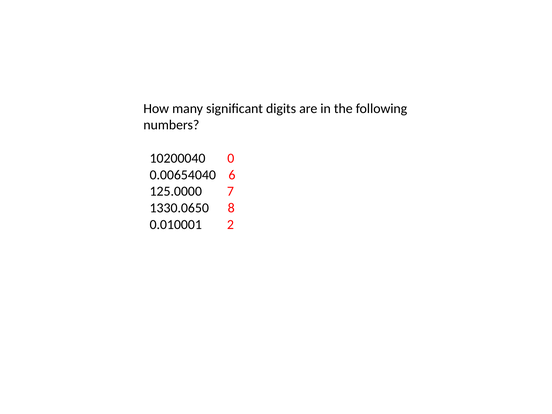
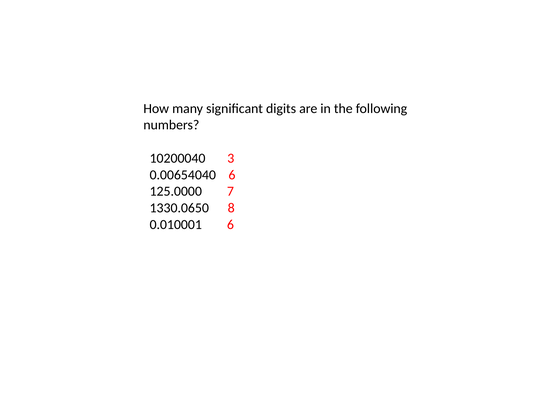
0: 0 -> 3
0.010001 2: 2 -> 6
